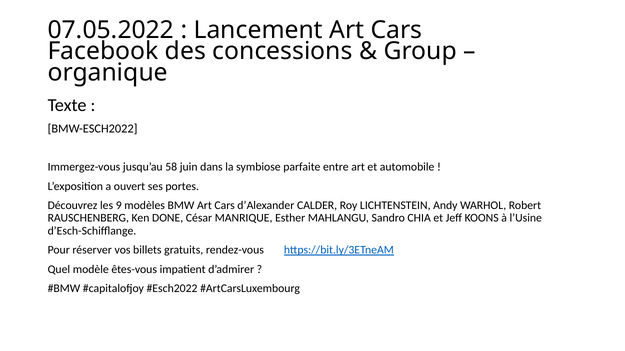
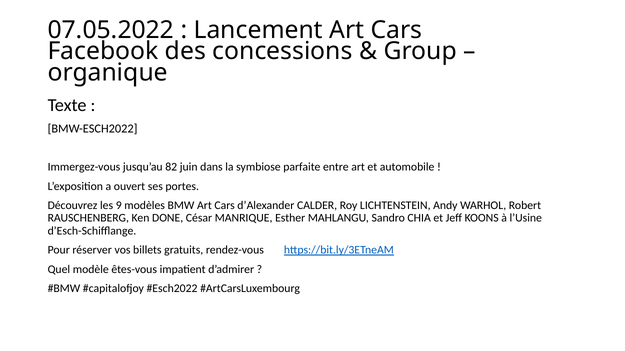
58: 58 -> 82
